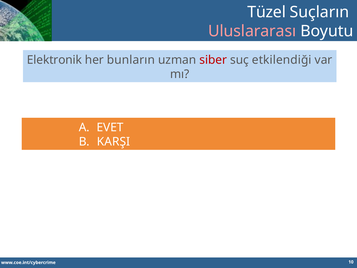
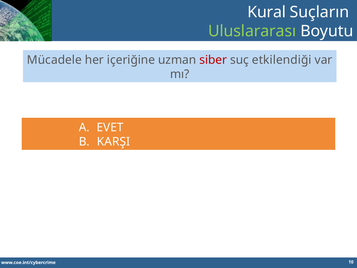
Tüzel: Tüzel -> Kural
Uluslararası colour: pink -> light green
Elektronik: Elektronik -> Mücadele
bunların: bunların -> içeriğine
